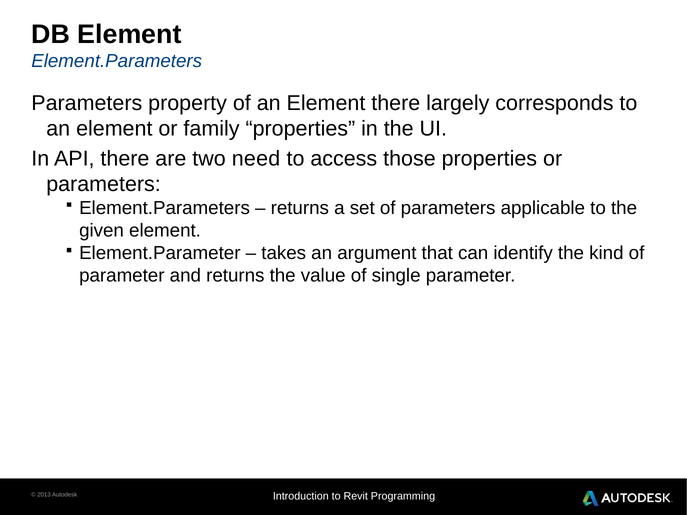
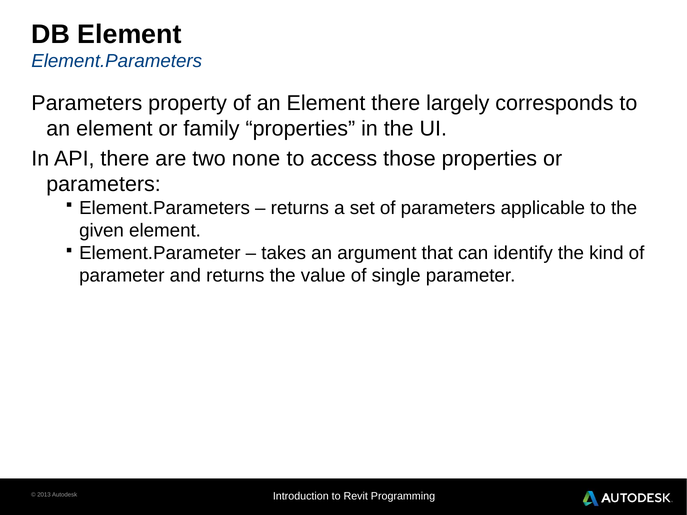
need: need -> none
